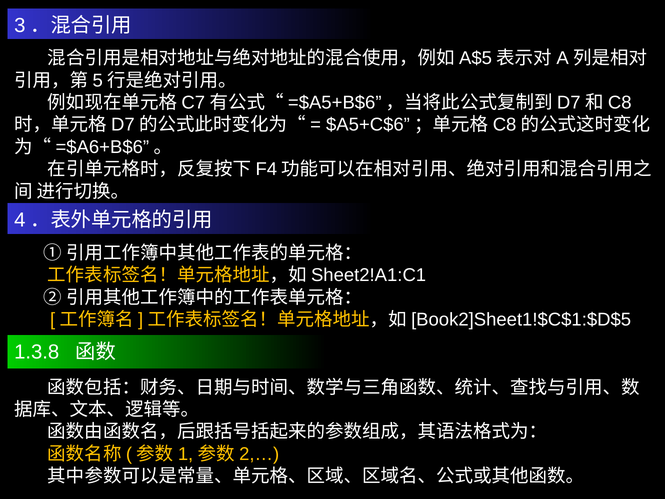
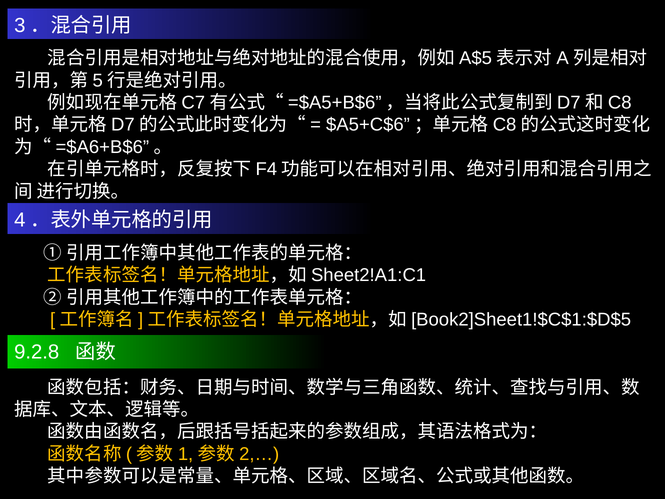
1.3.8: 1.3.8 -> 9.2.8
